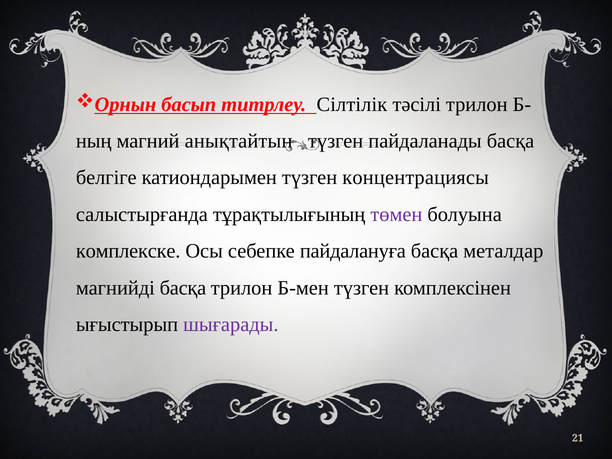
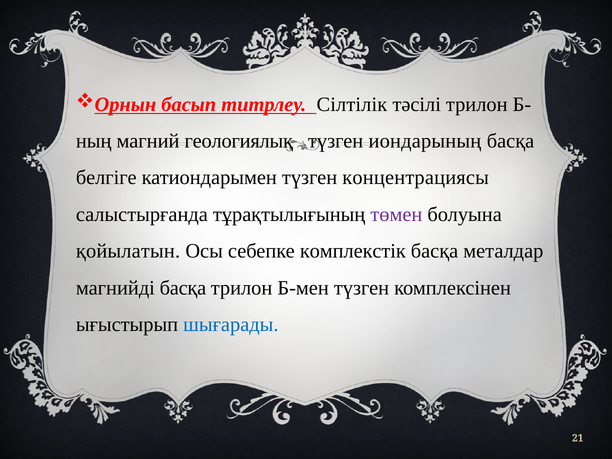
анықтайтын: анықтайтын -> геологиялық
пайдаланады: пайдаланады -> иондарының
комплекске: комплекске -> қойылатын
пайдалануға: пайдалануға -> комплекстік
шығарады colour: purple -> blue
